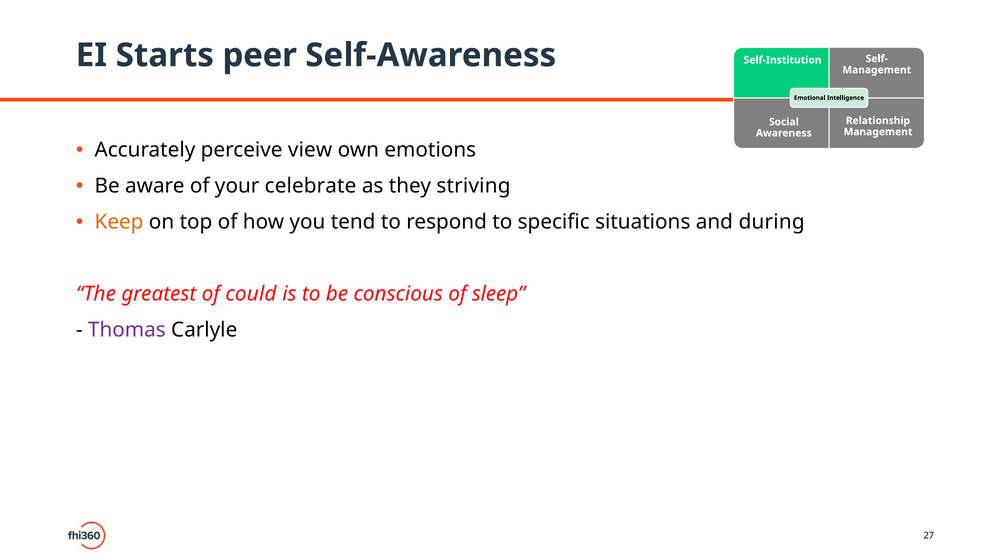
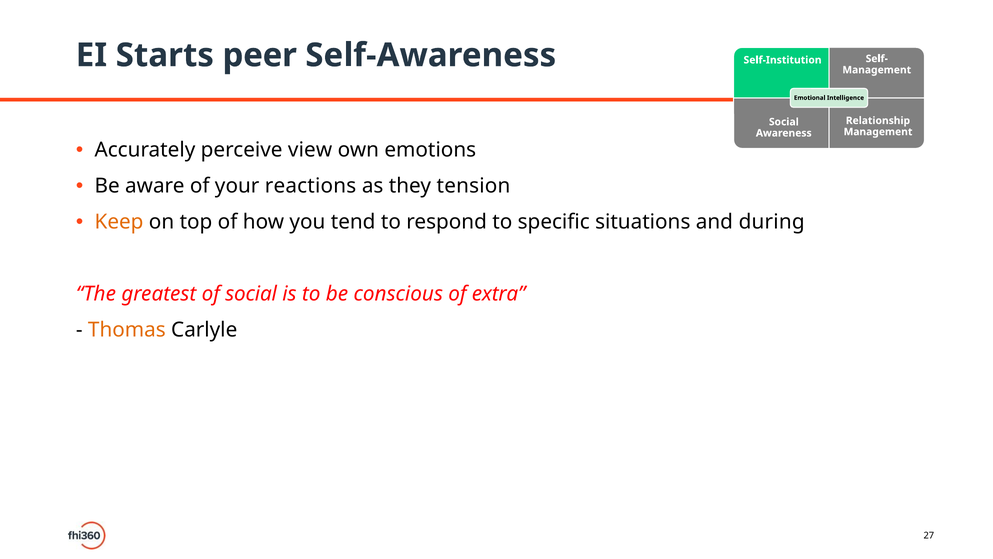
celebrate: celebrate -> reactions
striving: striving -> tension
of could: could -> social
sleep: sleep -> extra
Thomas colour: purple -> orange
